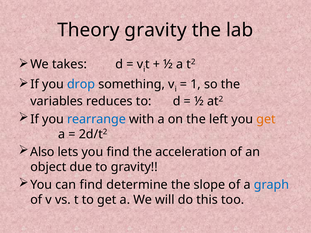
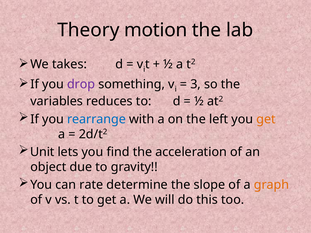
Theory gravity: gravity -> motion
drop colour: blue -> purple
1: 1 -> 3
Also: Also -> Unit
can find: find -> rate
graph colour: blue -> orange
